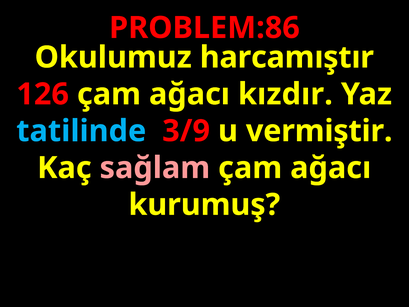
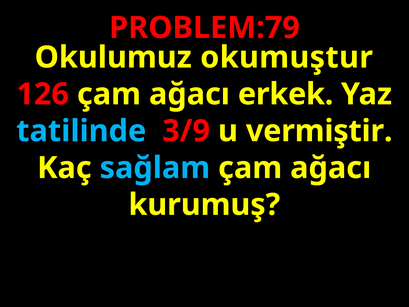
PROBLEM:86: PROBLEM:86 -> PROBLEM:79
harcamıştır: harcamıştır -> okumuştur
kızdır: kızdır -> erkek
sağlam colour: pink -> light blue
